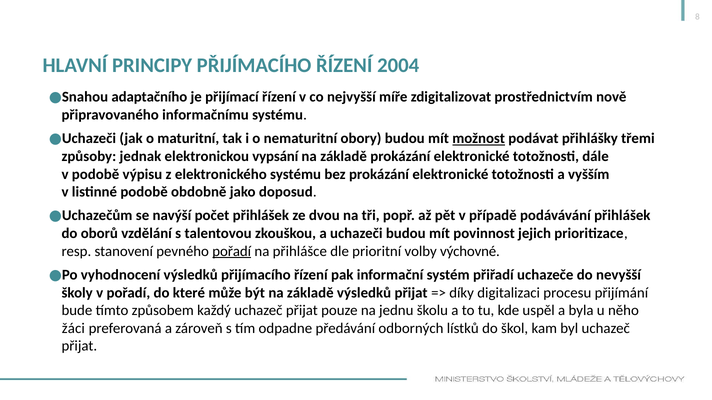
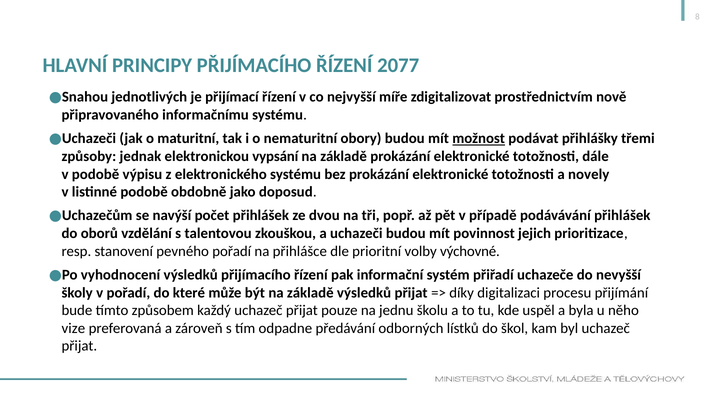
2004: 2004 -> 2077
adaptačního: adaptačního -> jednotlivých
vyšším: vyšším -> novely
pořadí at (232, 251) underline: present -> none
žáci: žáci -> vize
